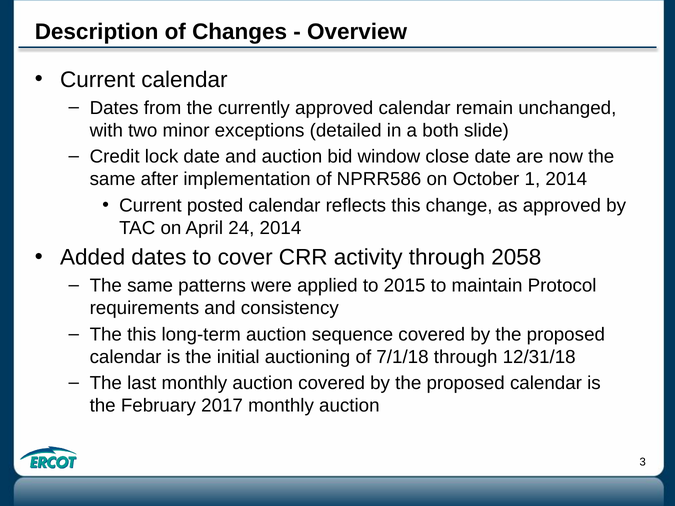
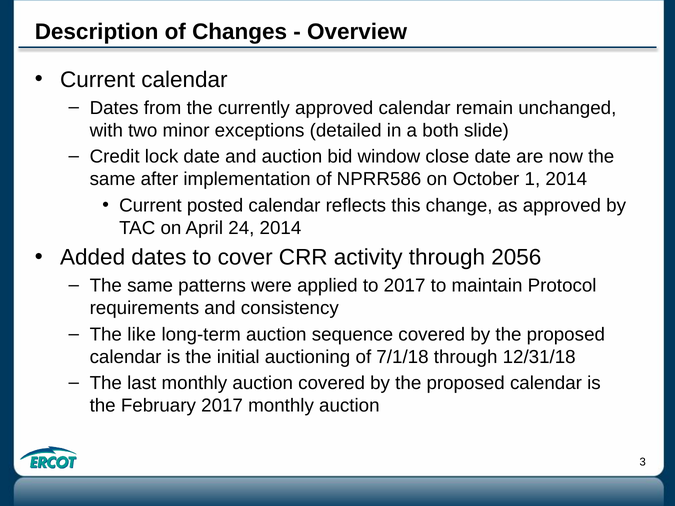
2058: 2058 -> 2056
to 2015: 2015 -> 2017
The this: this -> like
